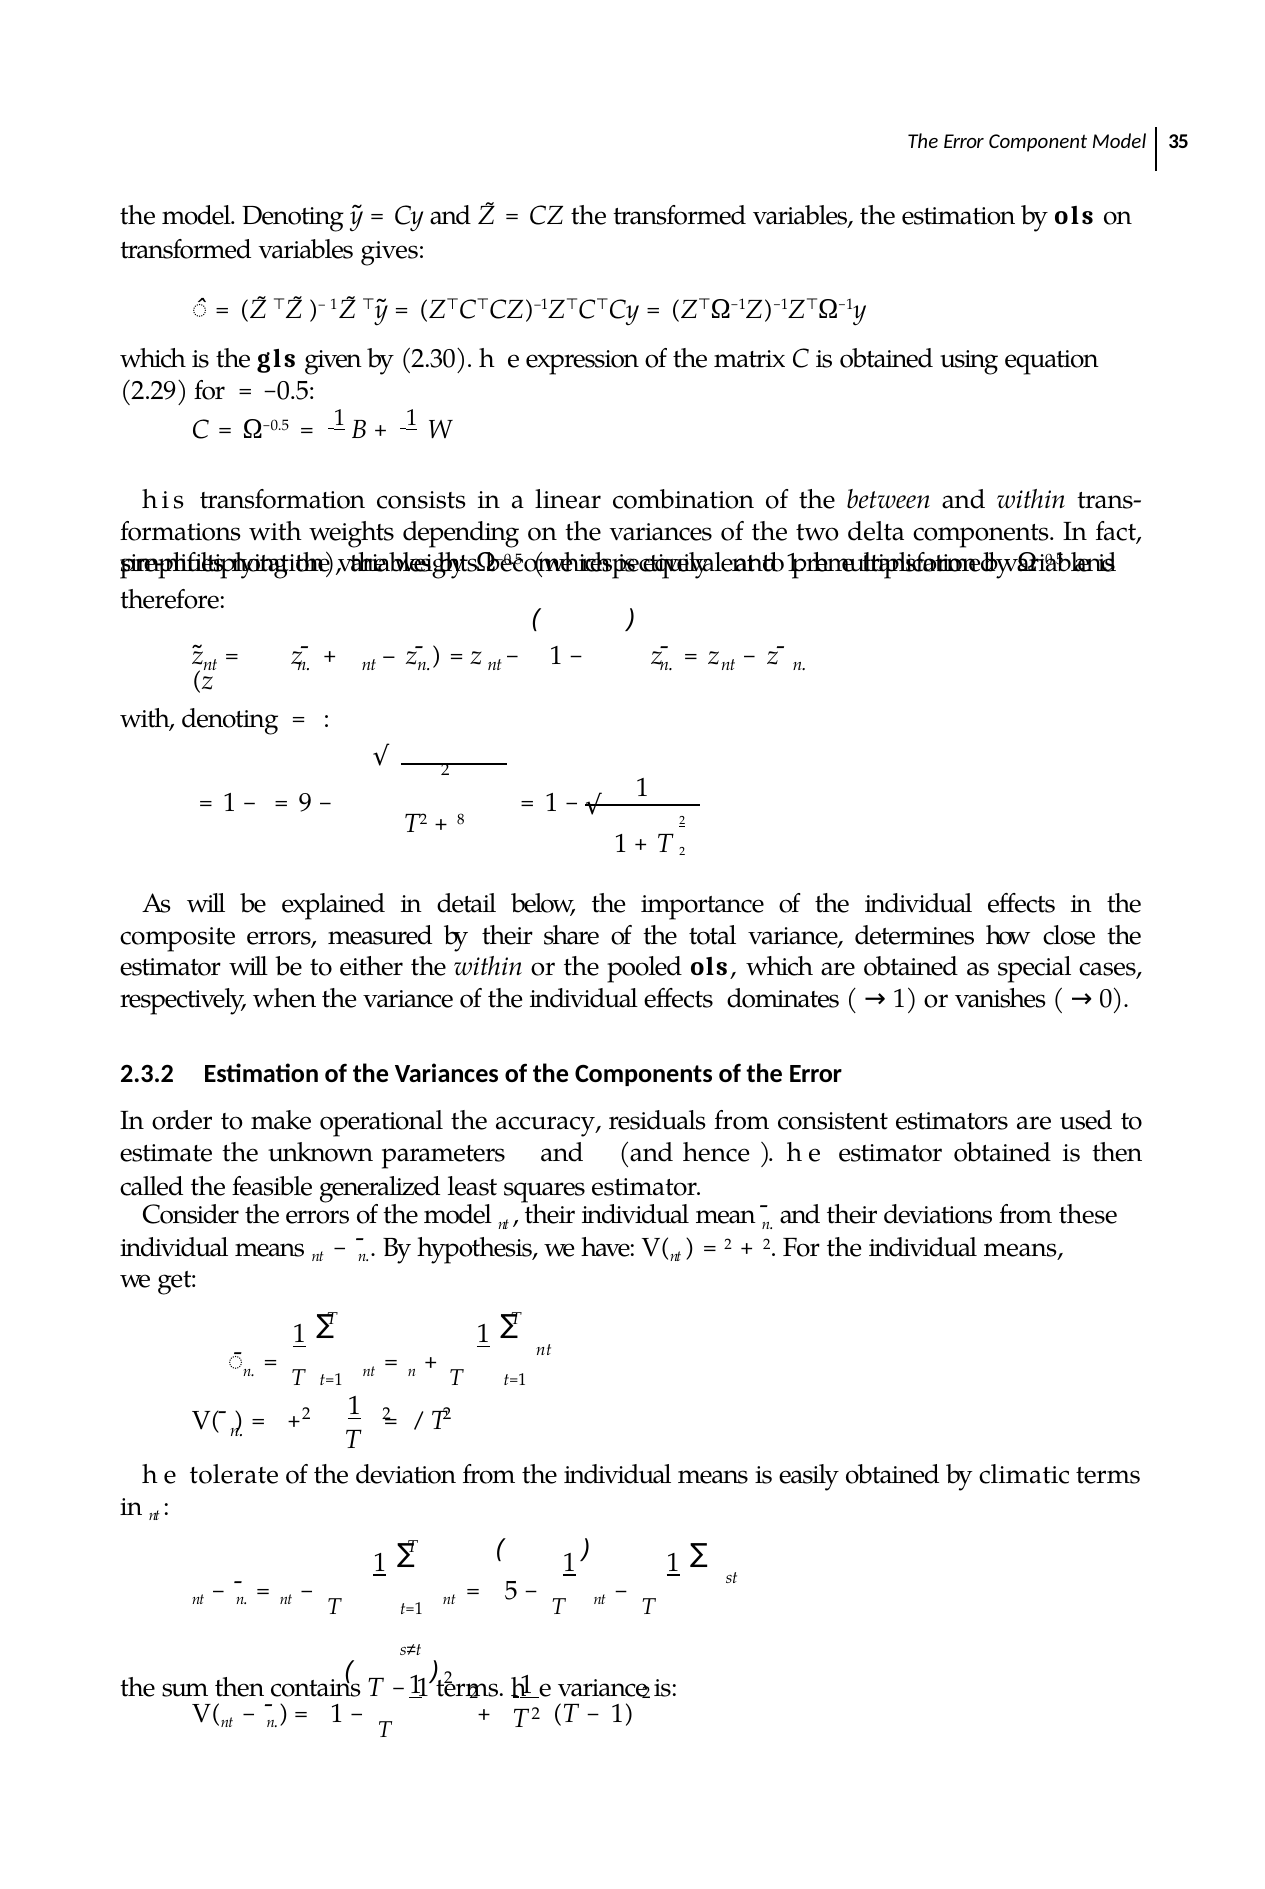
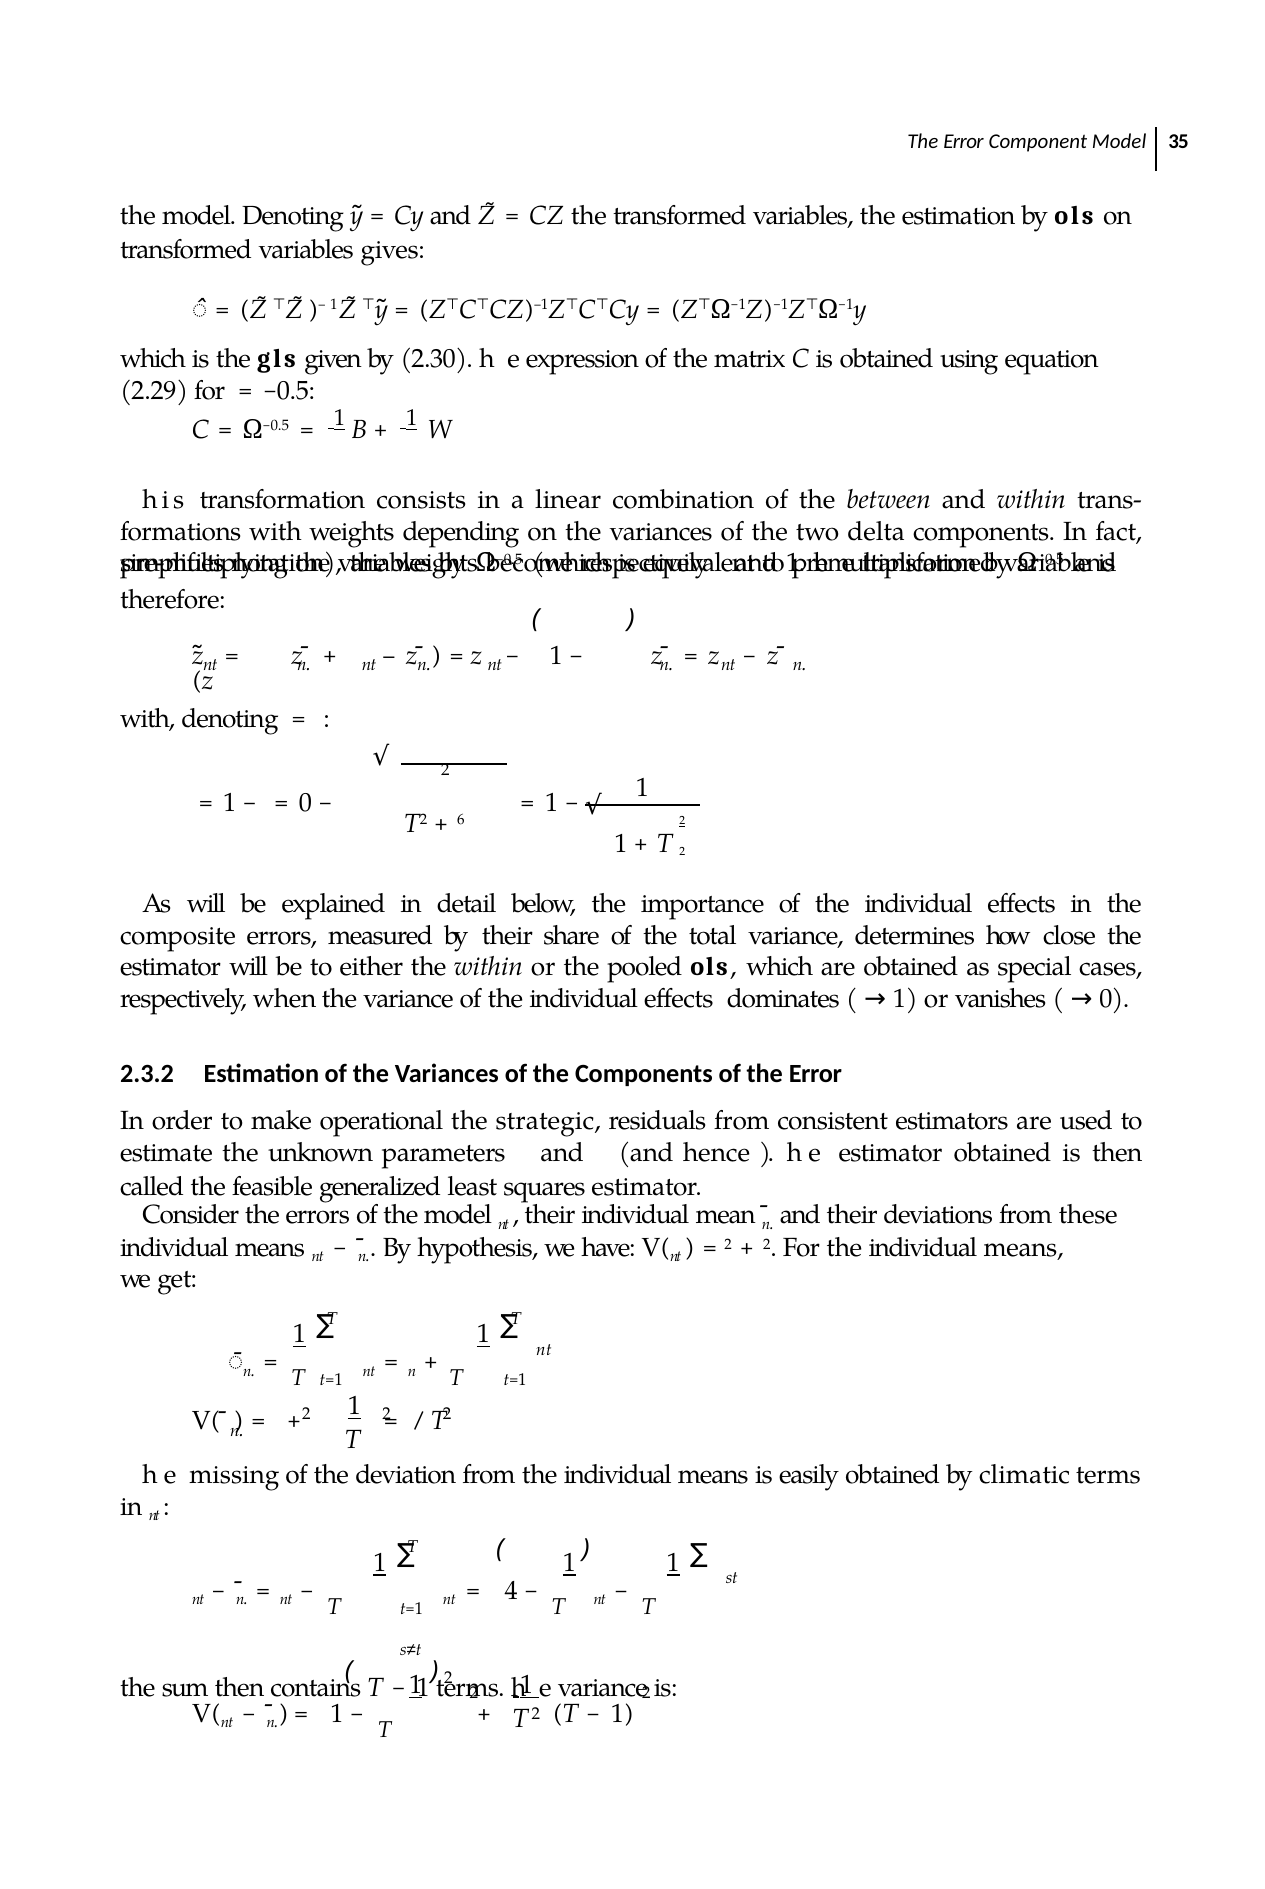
9 at (305, 803): 9 -> 0
8: 8 -> 6
accuracy: accuracy -> strategic
tolerate: tolerate -> missing
5: 5 -> 4
